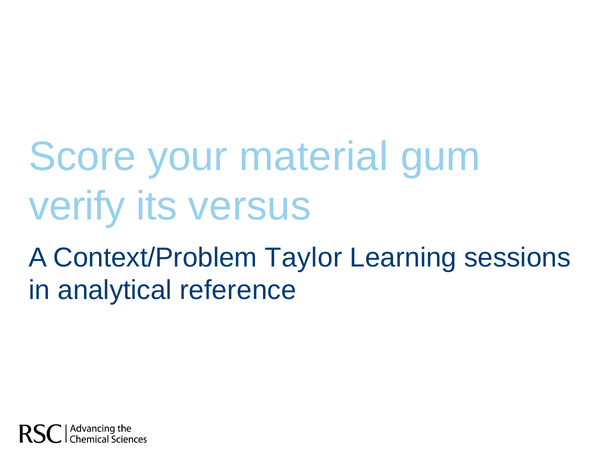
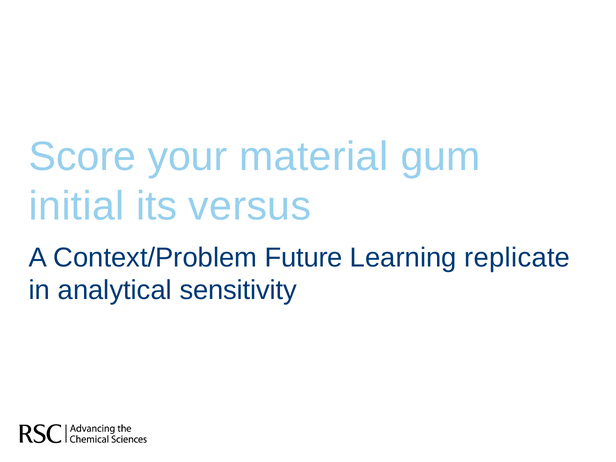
verify: verify -> initial
Taylor: Taylor -> Future
sessions: sessions -> replicate
reference: reference -> sensitivity
